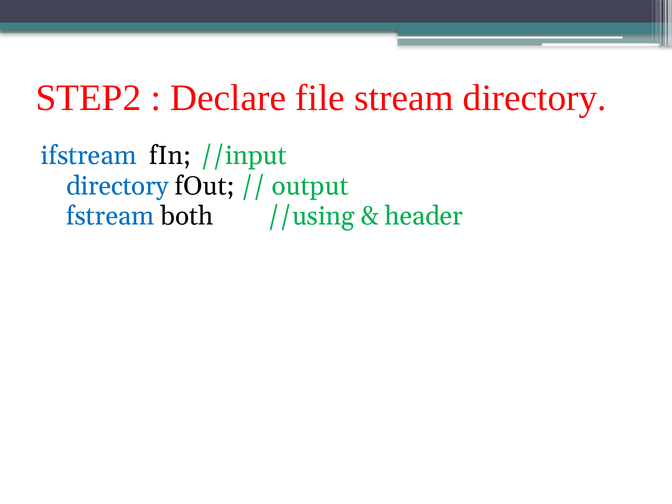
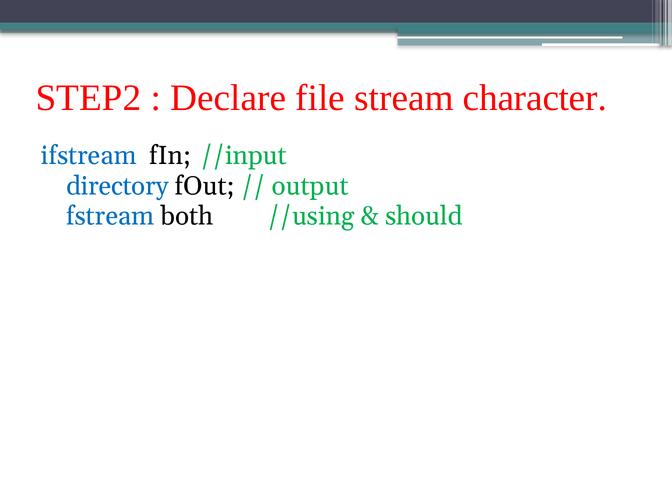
stream directory: directory -> character
header: header -> should
